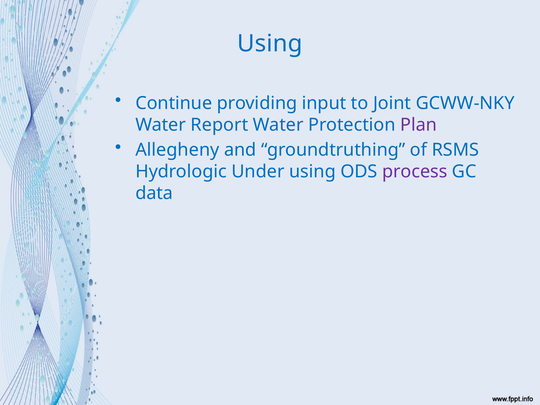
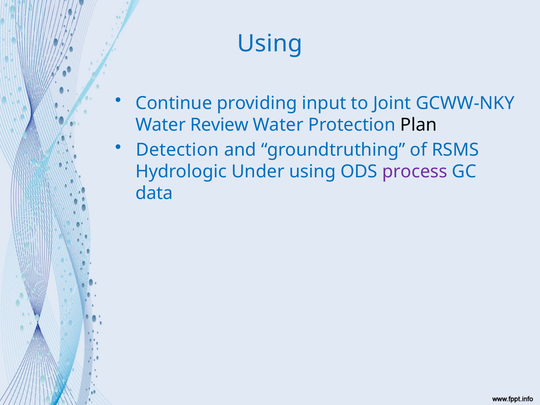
Report: Report -> Review
Plan colour: purple -> black
Allegheny: Allegheny -> Detection
